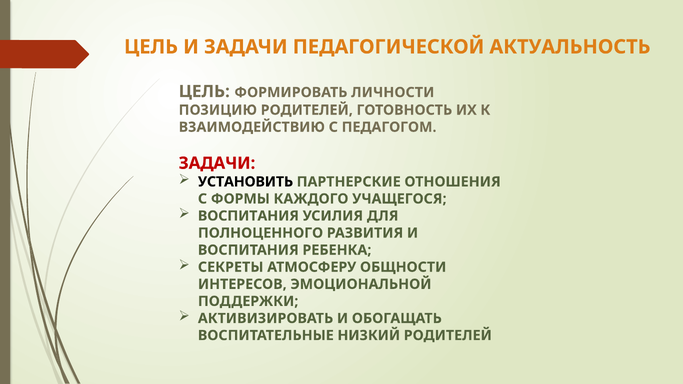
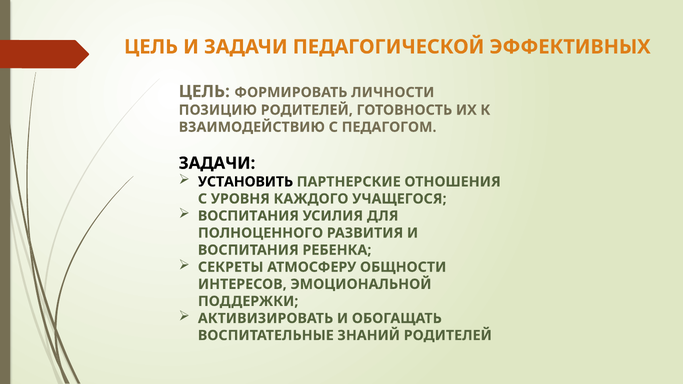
АКТУАЛЬНОСТЬ: АКТУАЛЬНОСТЬ -> ЭФФЕКТИВНЫХ
ЗАДАЧИ at (217, 163) colour: red -> black
ФОРМЫ: ФОРМЫ -> УРОВНЯ
НИЗКИЙ: НИЗКИЙ -> ЗНАНИЙ
